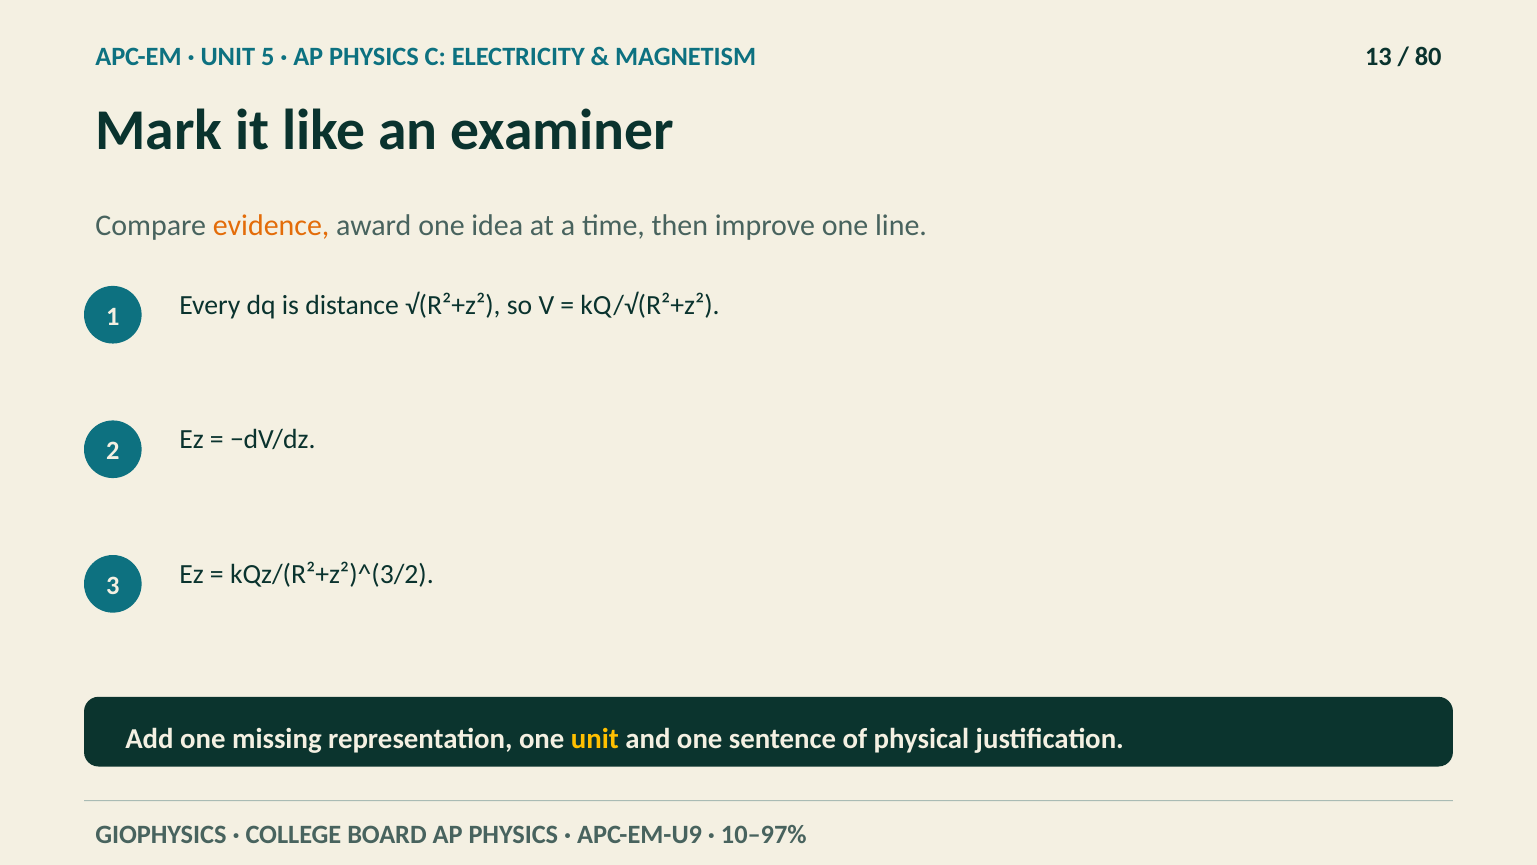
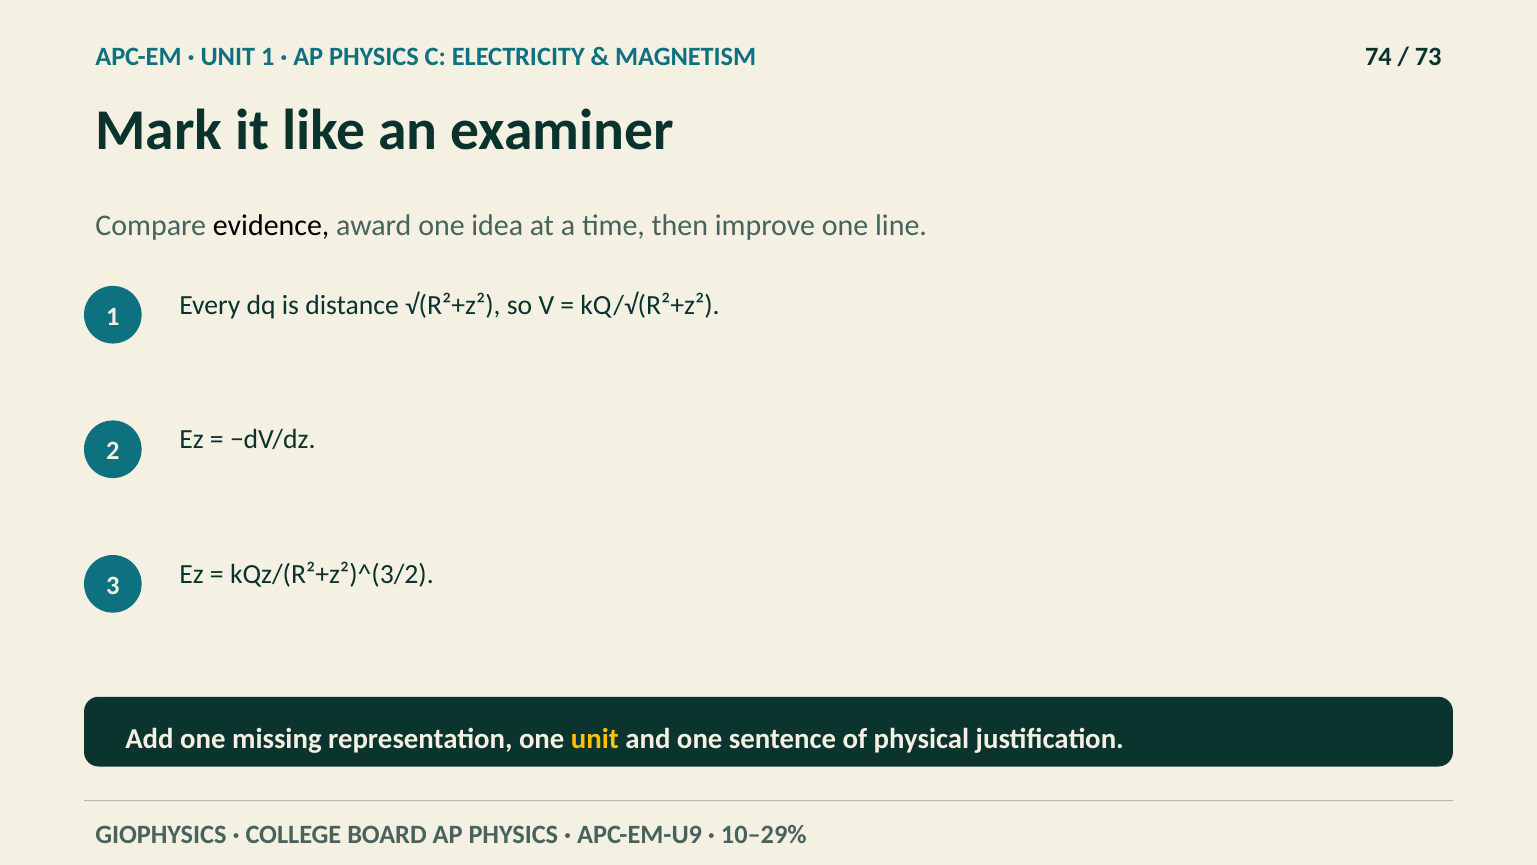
UNIT 5: 5 -> 1
13: 13 -> 74
80: 80 -> 73
evidence colour: orange -> black
10–97%: 10–97% -> 10–29%
